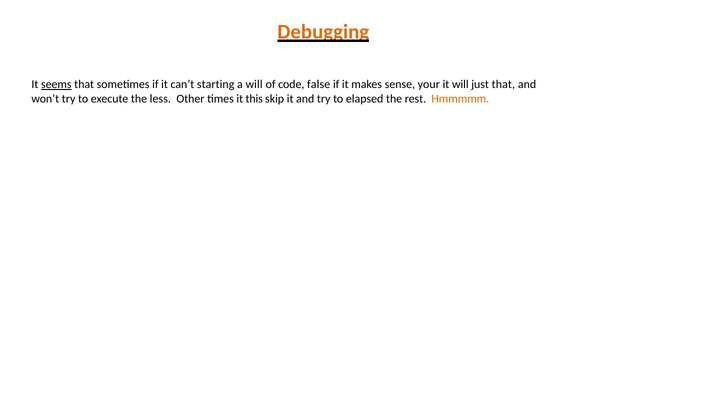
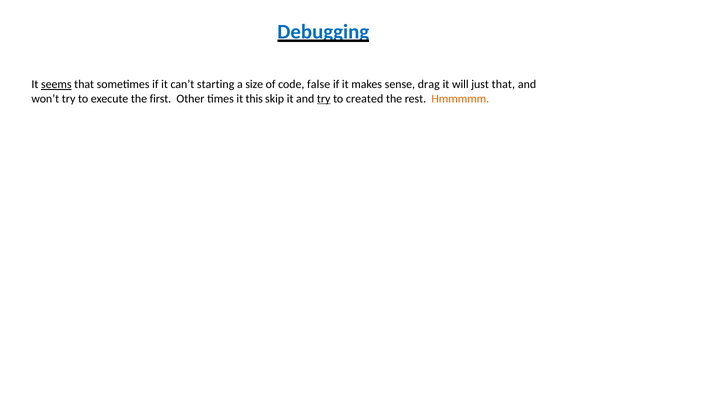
Debugging colour: orange -> blue
a will: will -> size
your: your -> drag
less: less -> first
try at (324, 99) underline: none -> present
elapsed: elapsed -> created
